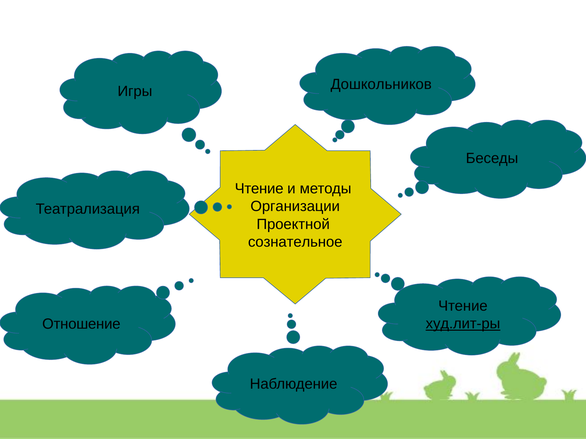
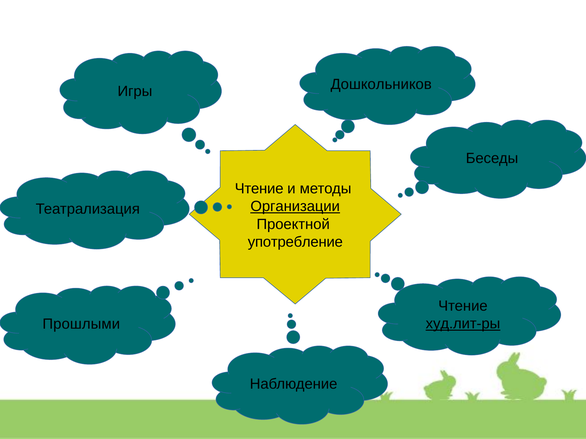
Организации underline: none -> present
сознательное: сознательное -> употребление
Отношение: Отношение -> Прошлыми
